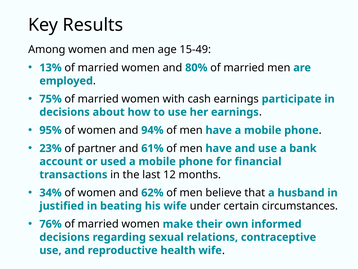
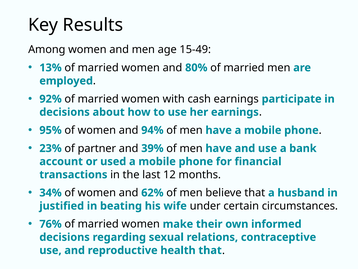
75%: 75% -> 92%
61%: 61% -> 39%
health wife: wife -> that
